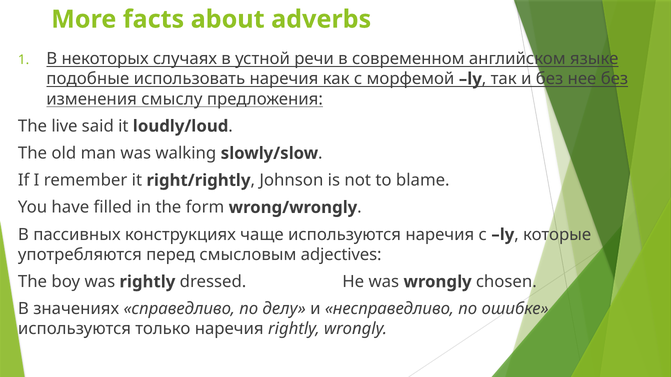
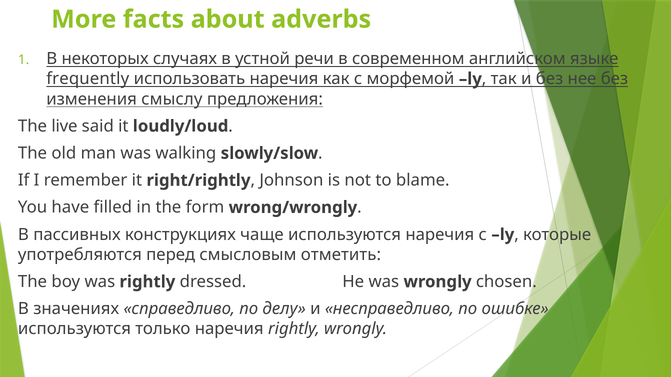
подобные: подобные -> frequently
adjectives: adjectives -> отметить
